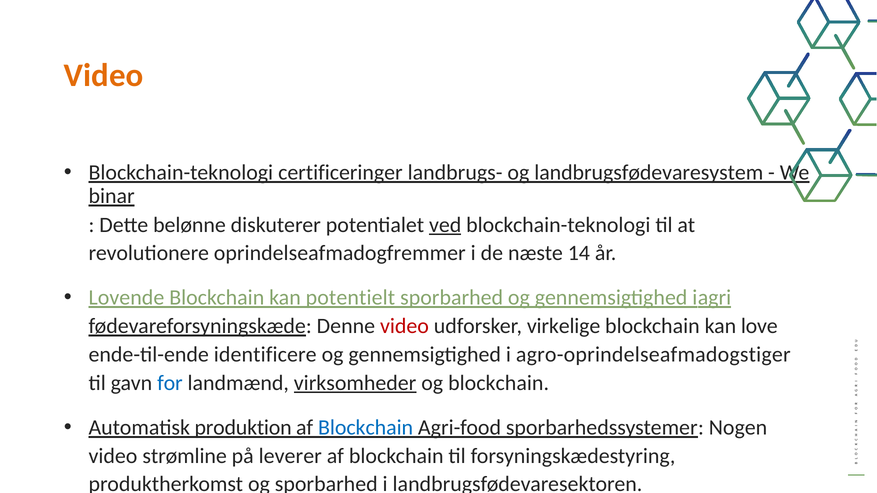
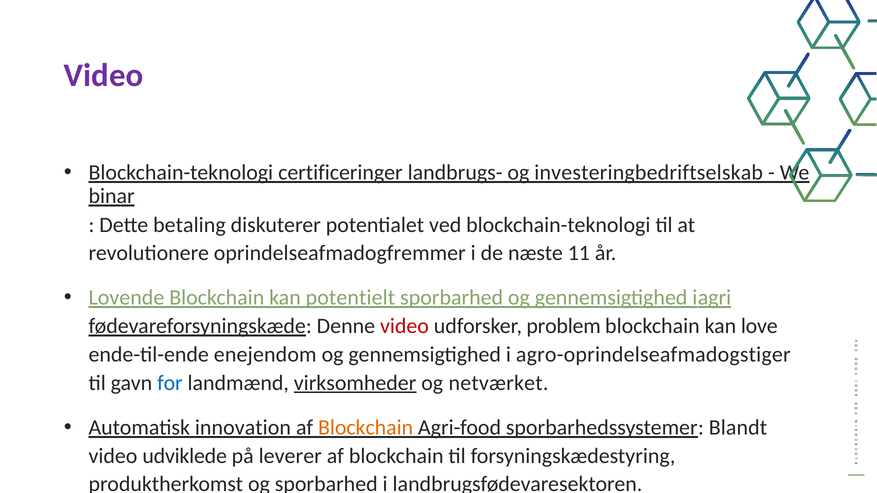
Video at (104, 76) colour: orange -> purple
landbrugsfødevaresystem: landbrugsfødevaresystem -> investeringbedriftselskab
belønne: belønne -> betaling
ved underline: present -> none
14: 14 -> 11
virkelige: virkelige -> problem
identificere: identificere -> enejendom
og blockchain: blockchain -> netværket
produktion: produktion -> innovation
Blockchain at (366, 428) colour: blue -> orange
Nogen: Nogen -> Blandt
strømline: strømline -> udviklede
